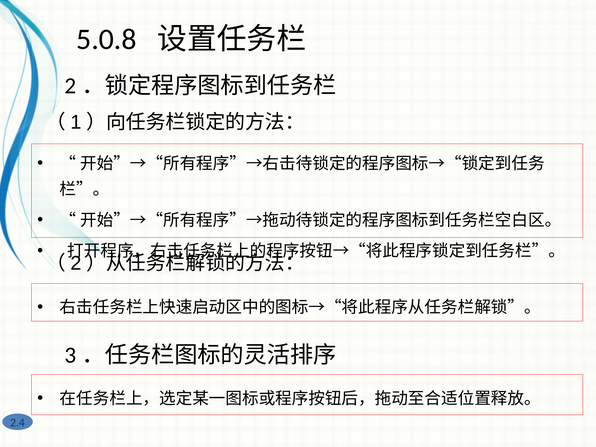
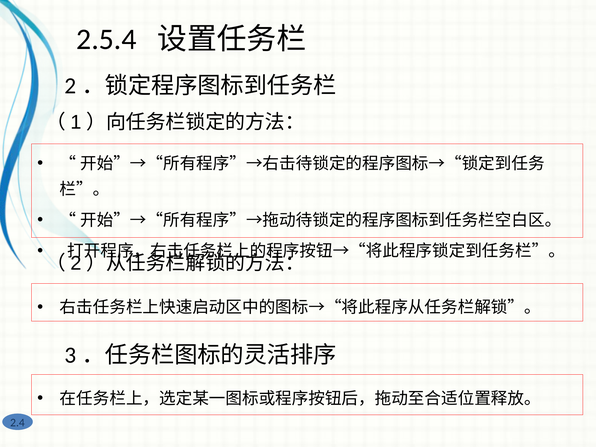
5.0.8: 5.0.8 -> 2.5.4
